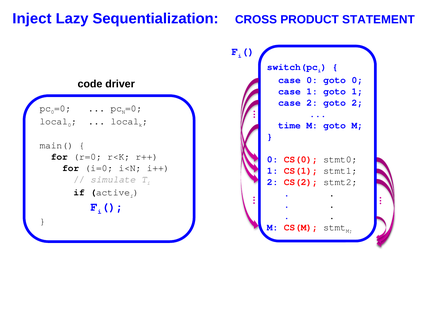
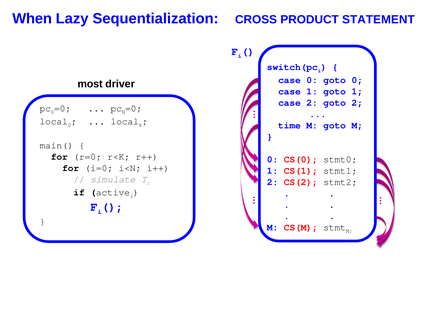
Inject: Inject -> When
code: code -> most
